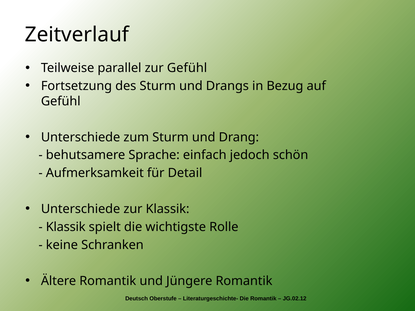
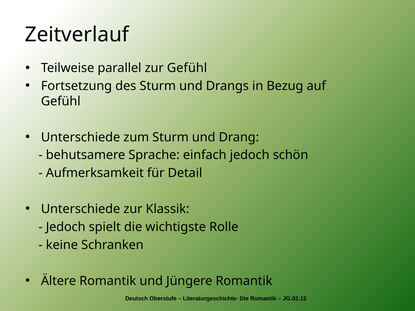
Klassik at (66, 227): Klassik -> Jedoch
